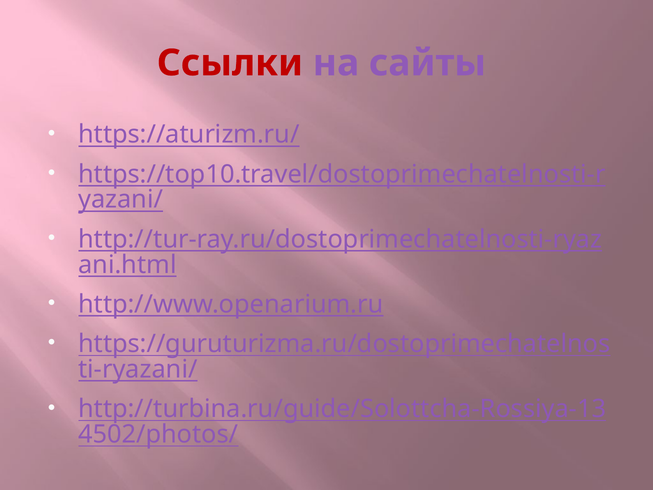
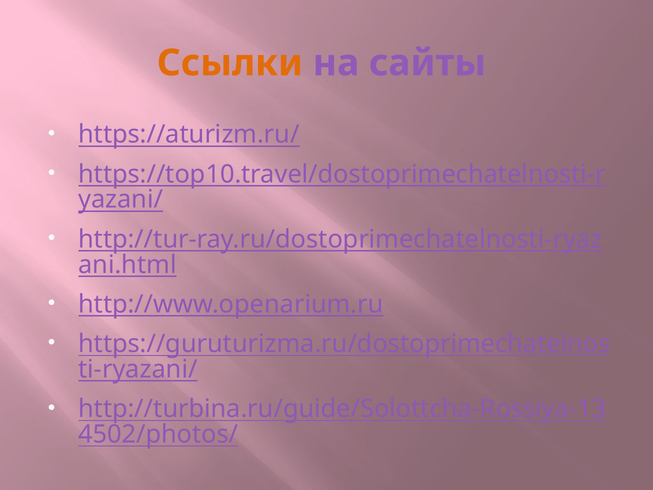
Ссылки colour: red -> orange
